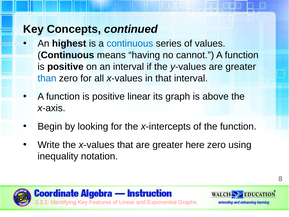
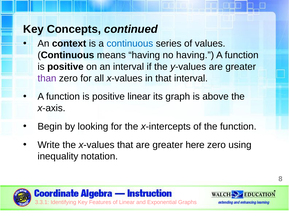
highest: highest -> context
no cannot: cannot -> having
than colour: blue -> purple
